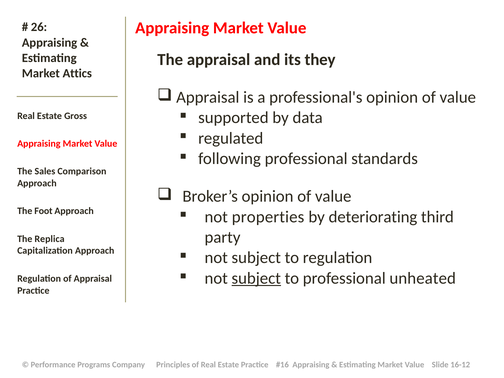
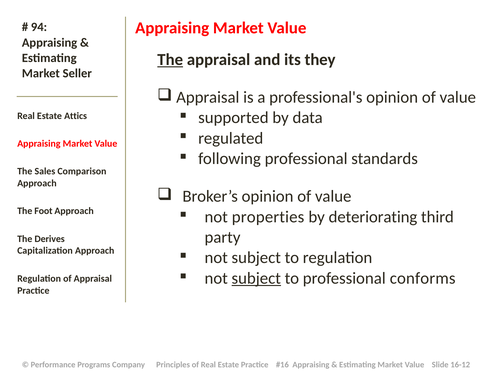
26: 26 -> 94
The at (170, 60) underline: none -> present
Attics: Attics -> Seller
Gross: Gross -> Attics
Replica: Replica -> Derives
unheated: unheated -> conforms
